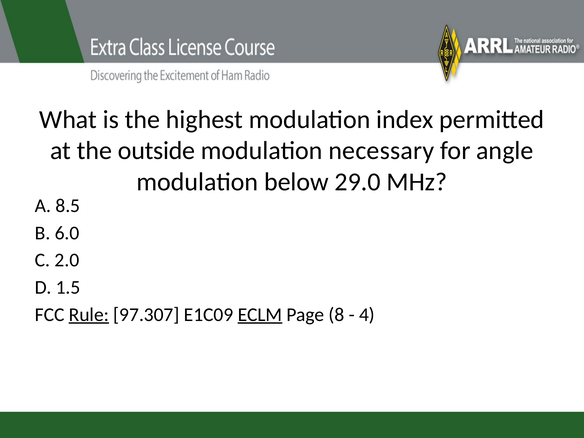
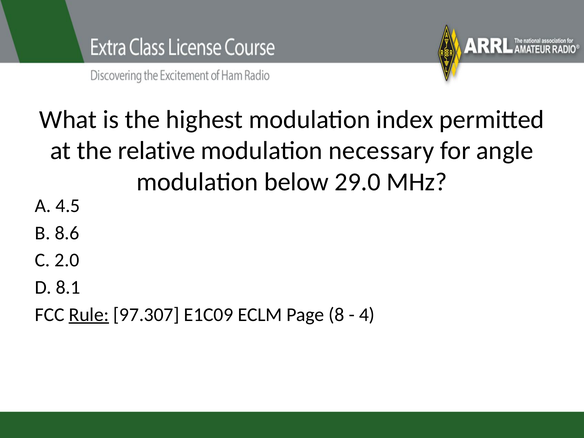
outside: outside -> relative
8.5: 8.5 -> 4.5
6.0: 6.0 -> 8.6
1.5: 1.5 -> 8.1
ECLM underline: present -> none
